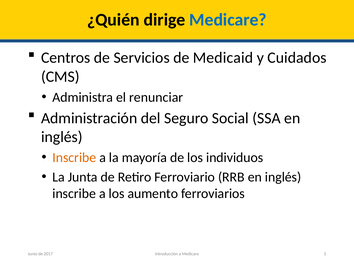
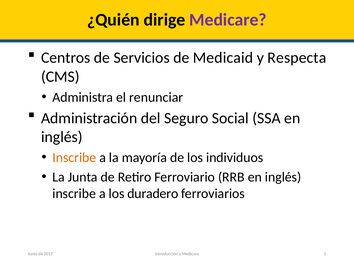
Medicare at (228, 20) colour: blue -> purple
Cuidados: Cuidados -> Respecta
aumento: aumento -> duradero
